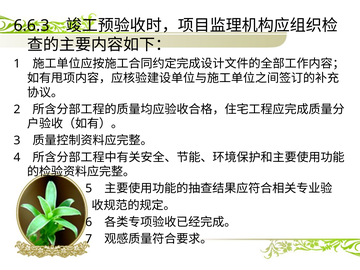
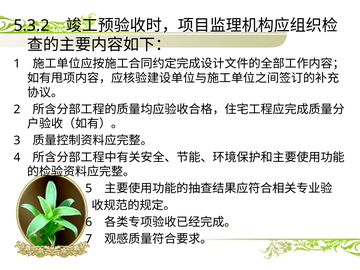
6.6.3: 6.6.3 -> 5.3.2
